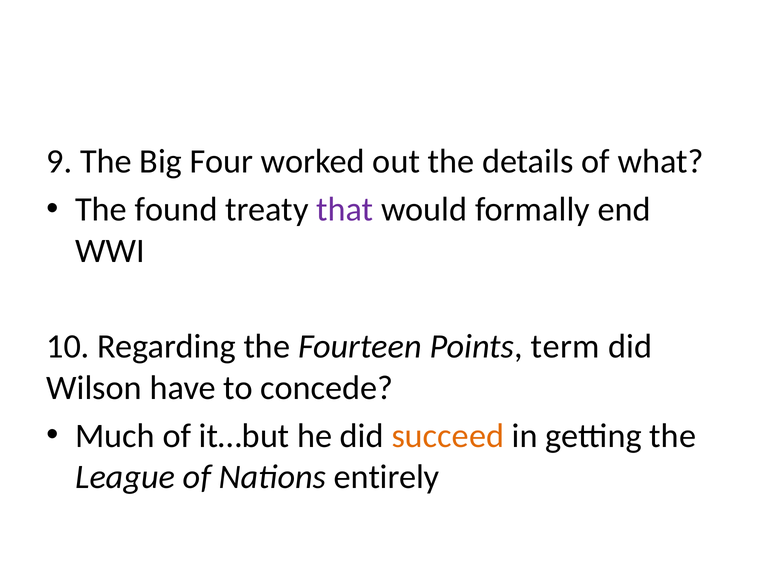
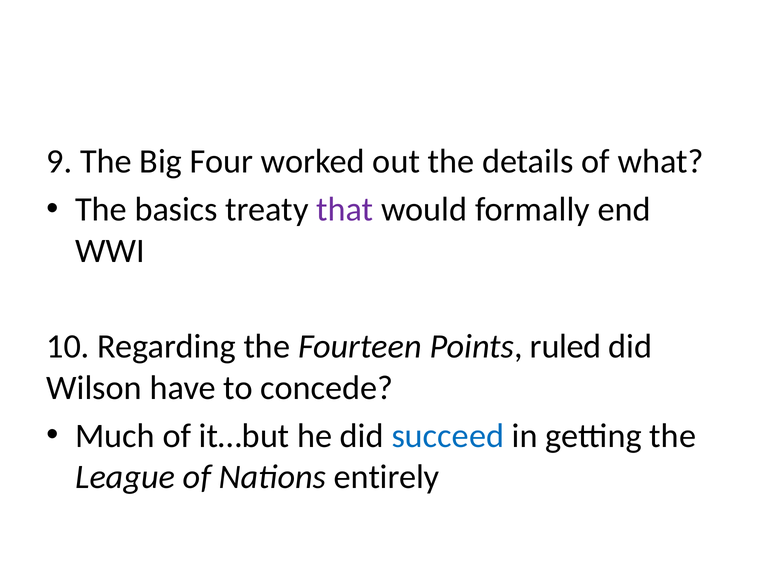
found: found -> basics
term: term -> ruled
succeed colour: orange -> blue
